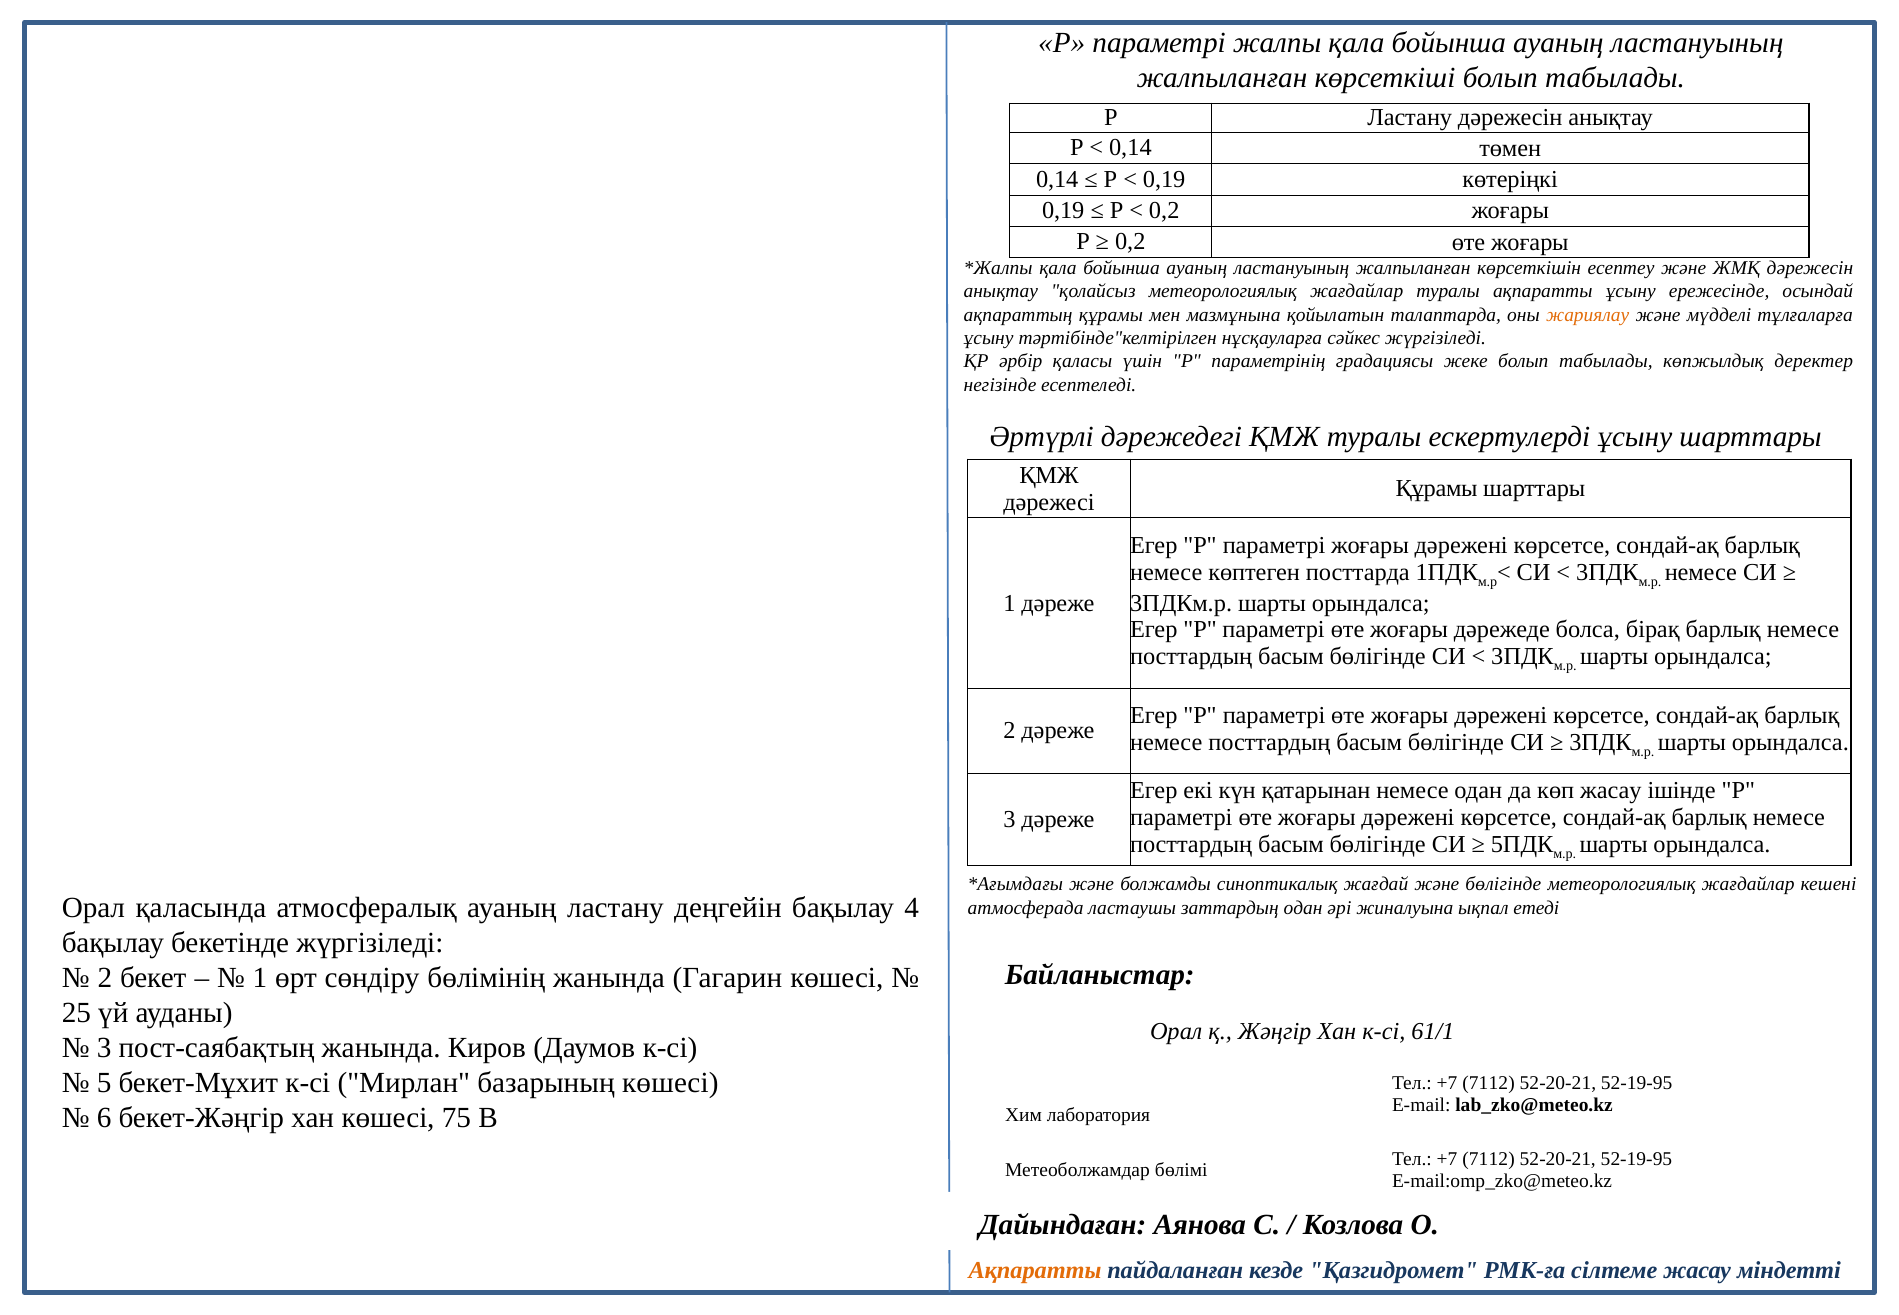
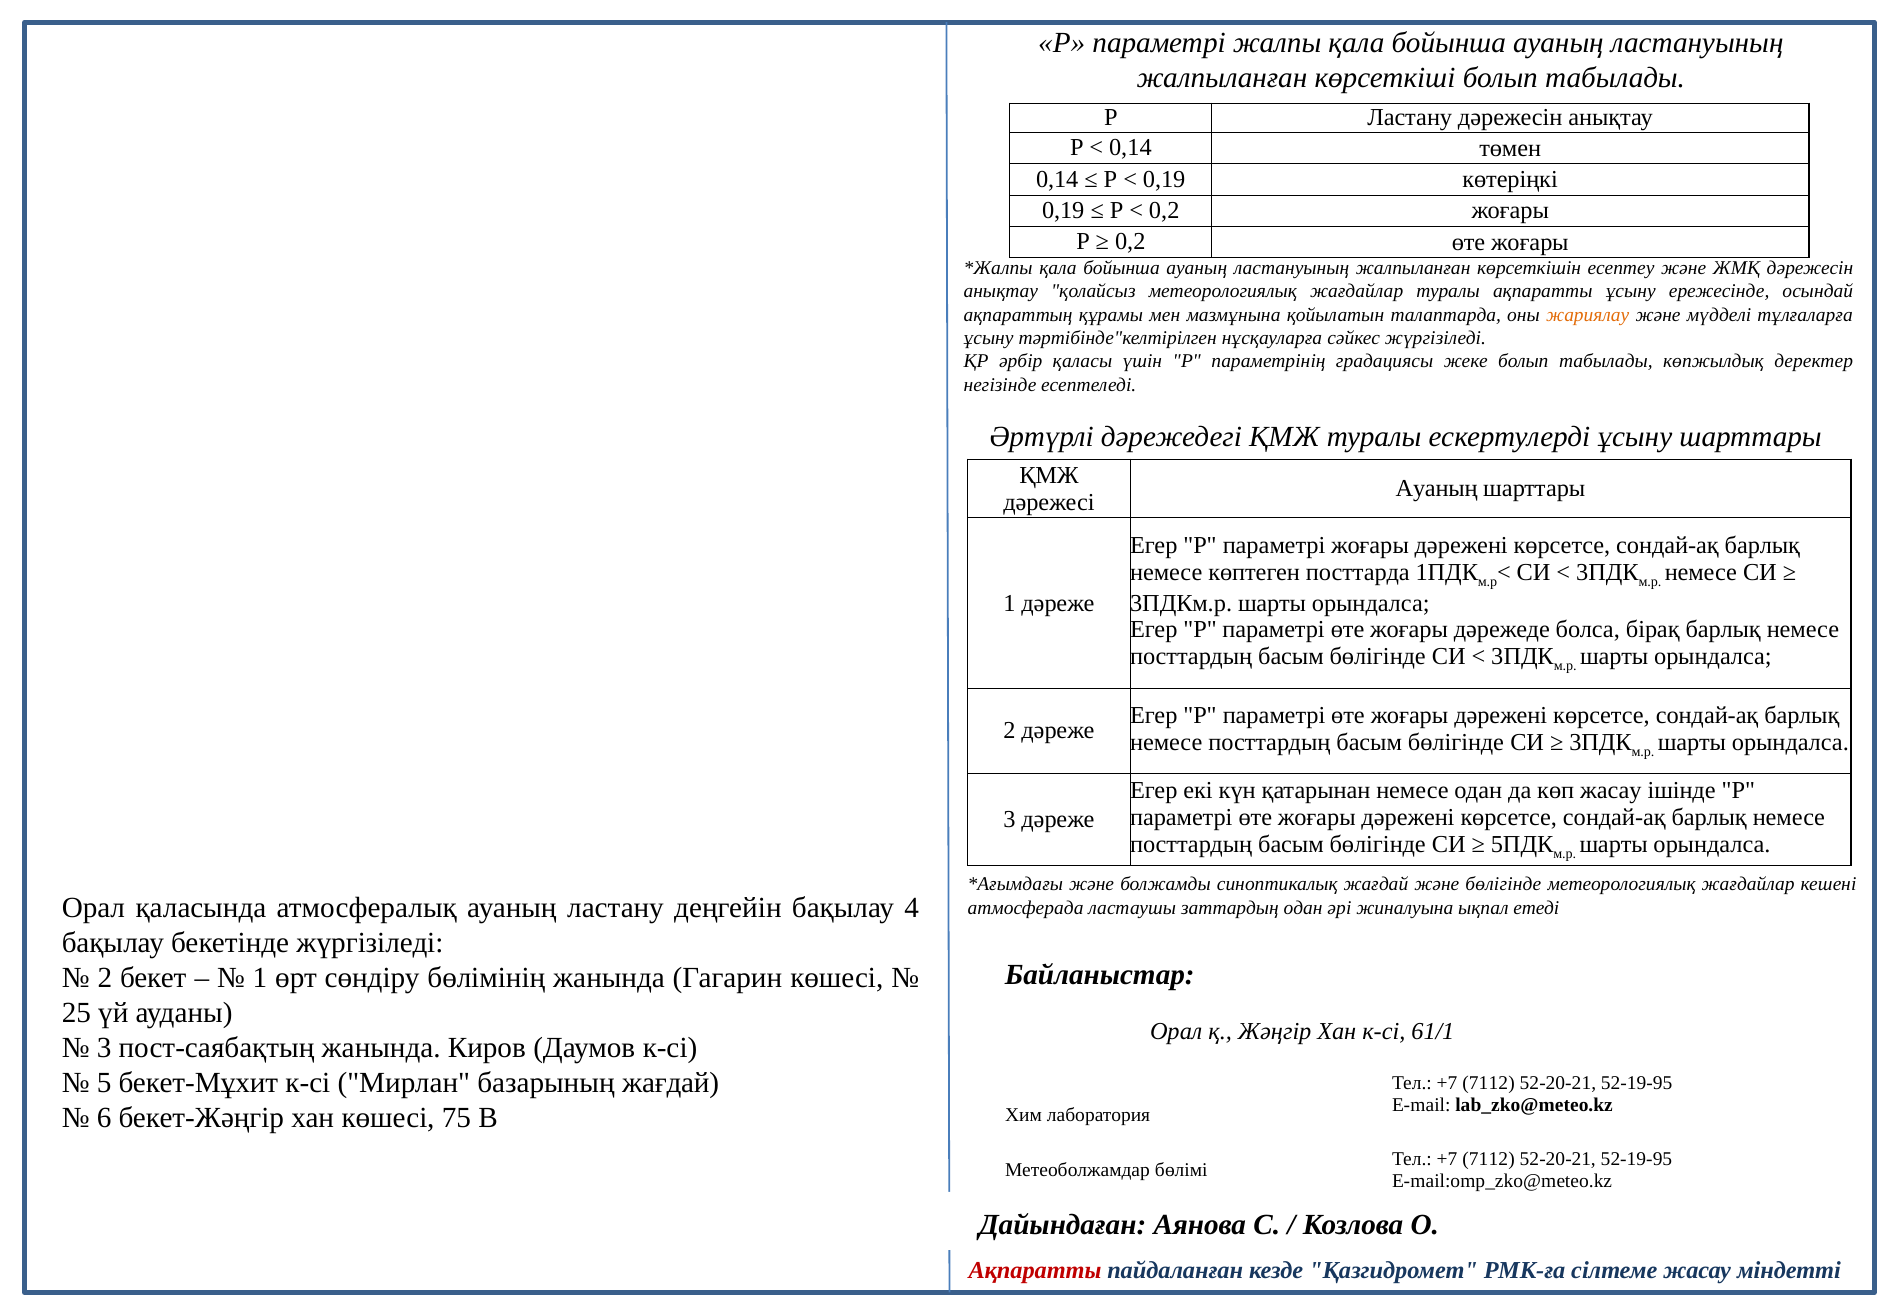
Құрамы at (1437, 489): Құрамы -> Ауаның
базарының көшесі: көшесі -> жағдай
Ақпаратты at (1035, 1270) colour: orange -> red
